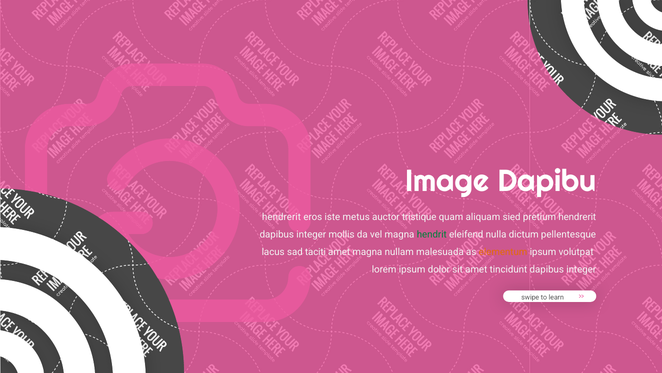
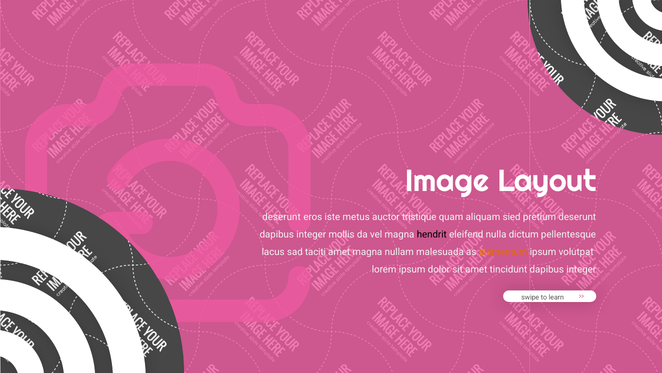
Dapibu: Dapibu -> Layout
hendrerit at (282, 217): hendrerit -> deserunt
pretium hendrerit: hendrerit -> deserunt
hendrit colour: green -> black
